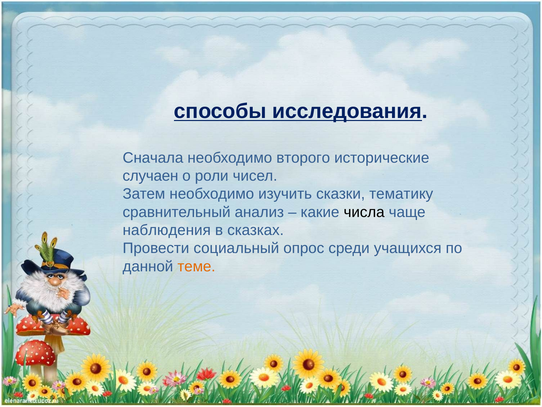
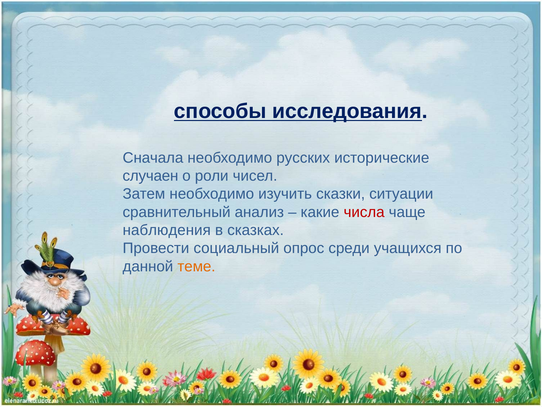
второго: второго -> русских
тематику: тематику -> ситуации
числа colour: black -> red
